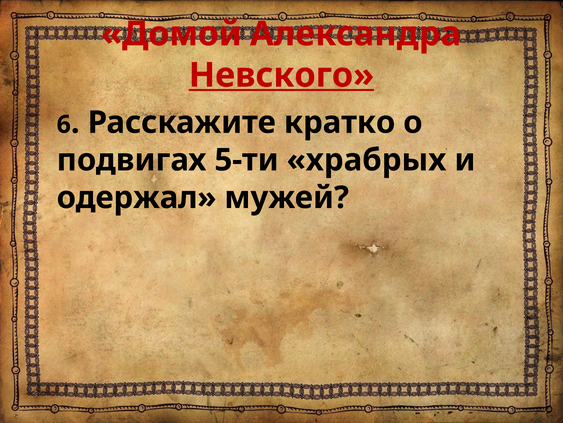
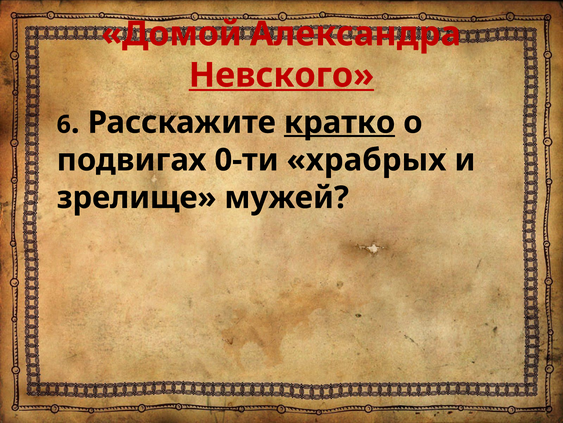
кратко underline: none -> present
5-ти: 5-ти -> 0-ти
одержал: одержал -> зрелище
